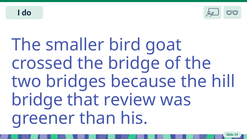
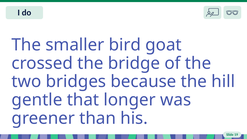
bridge at (37, 100): bridge -> gentle
review: review -> longer
